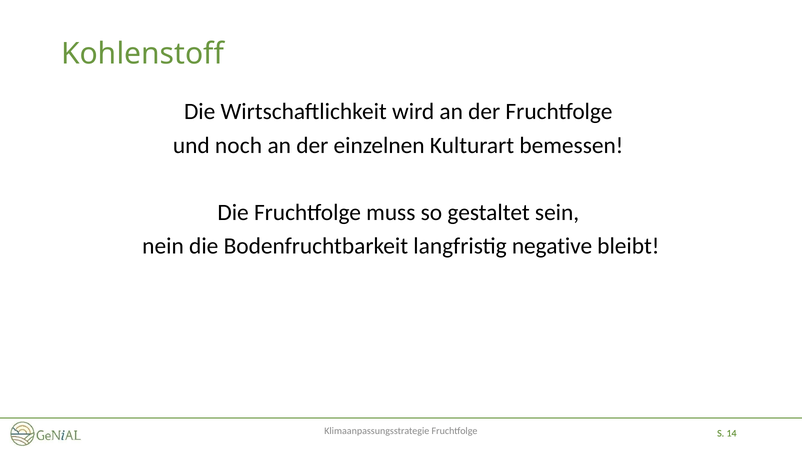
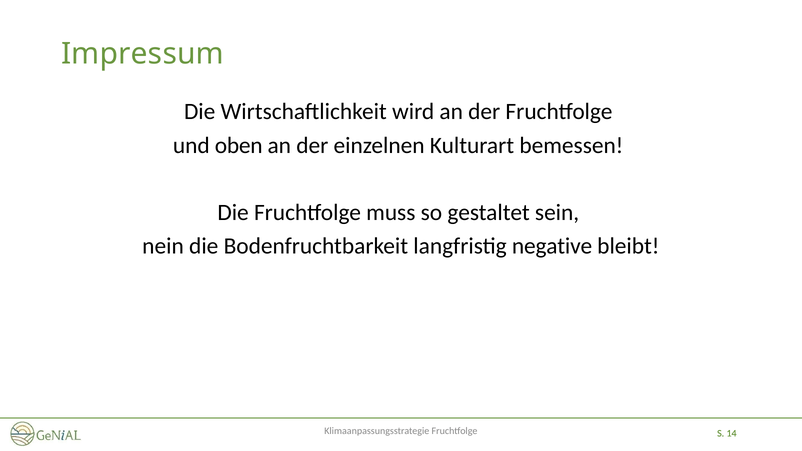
Kohlenstoff: Kohlenstoff -> Impressum
noch: noch -> oben
